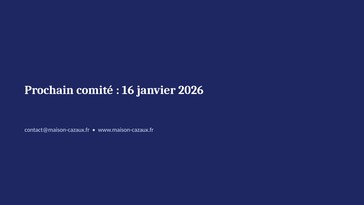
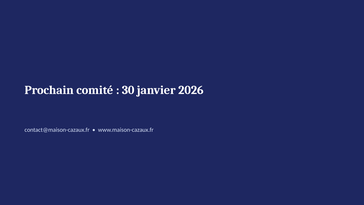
16: 16 -> 30
